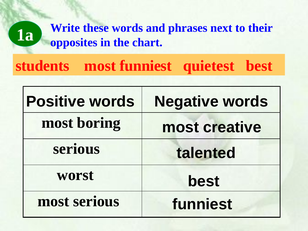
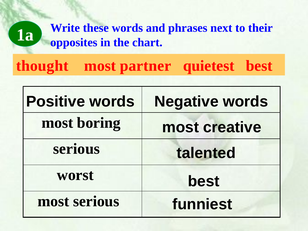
students: students -> thought
most funniest: funniest -> partner
